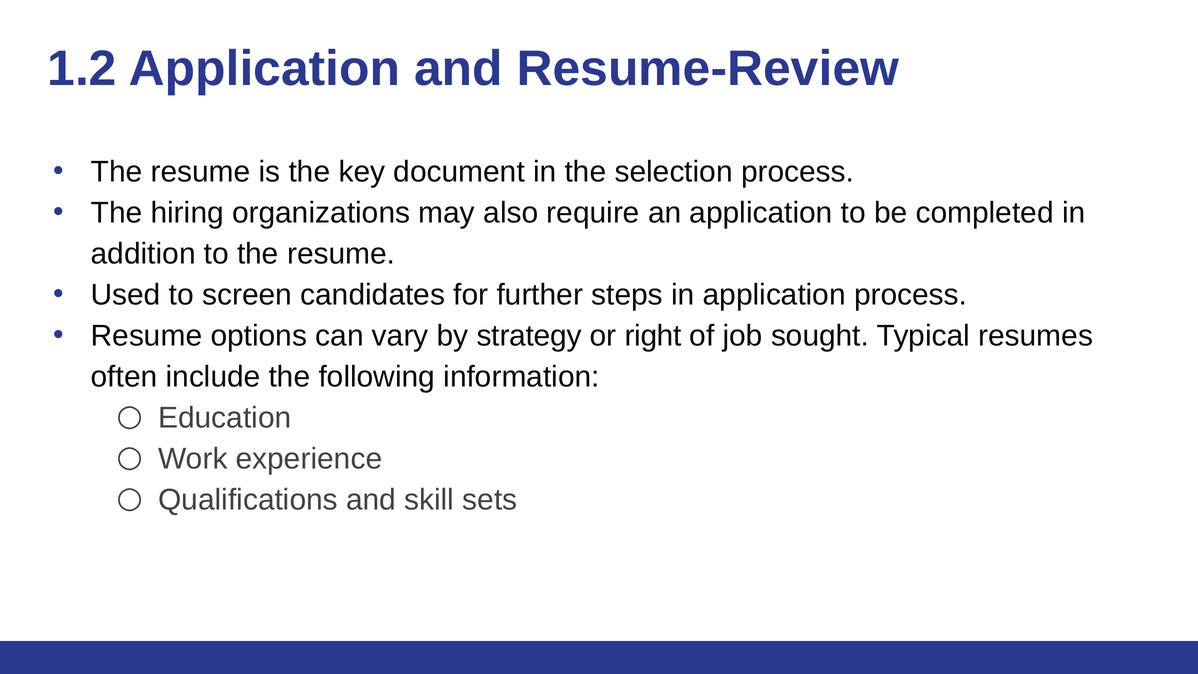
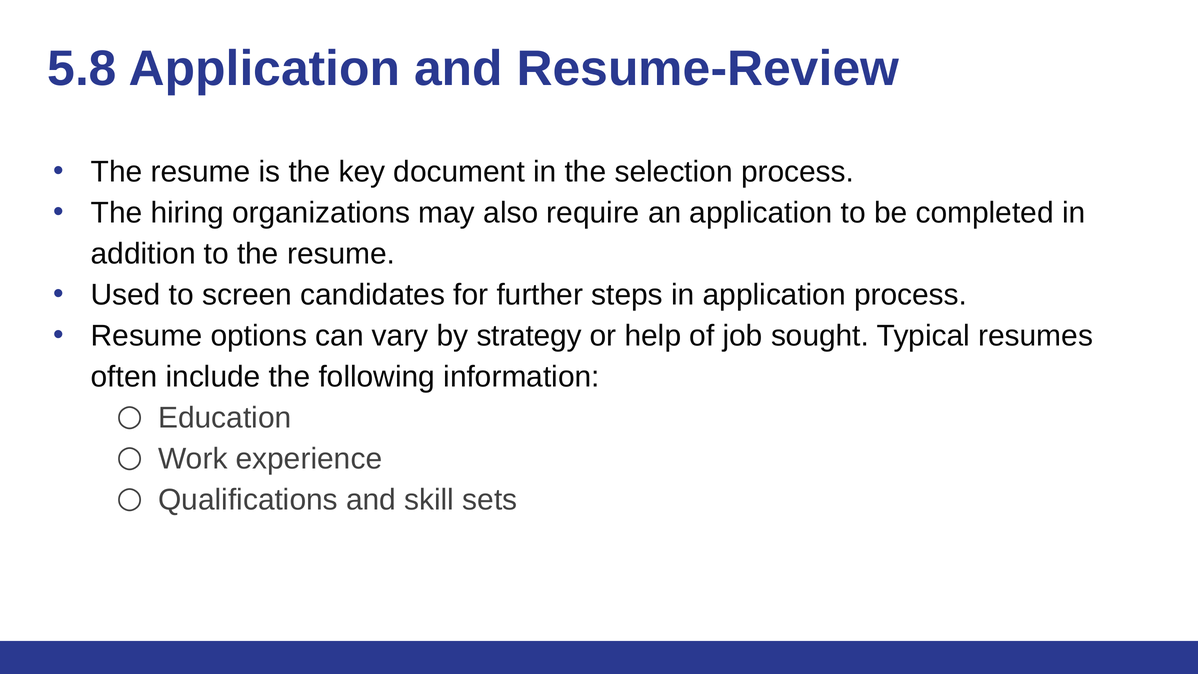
1.2: 1.2 -> 5.8
right: right -> help
